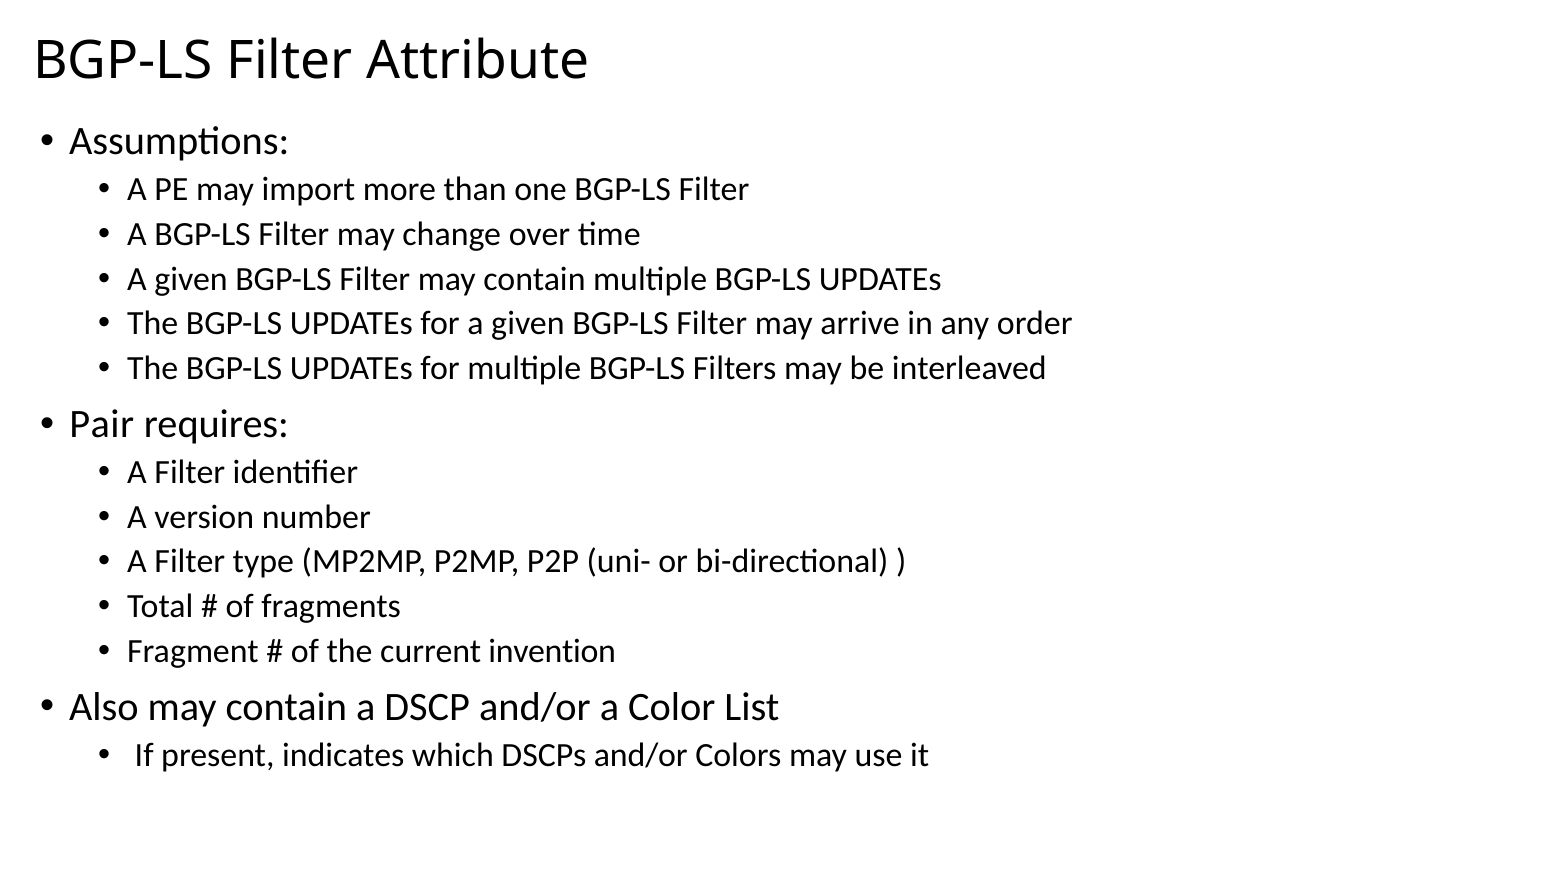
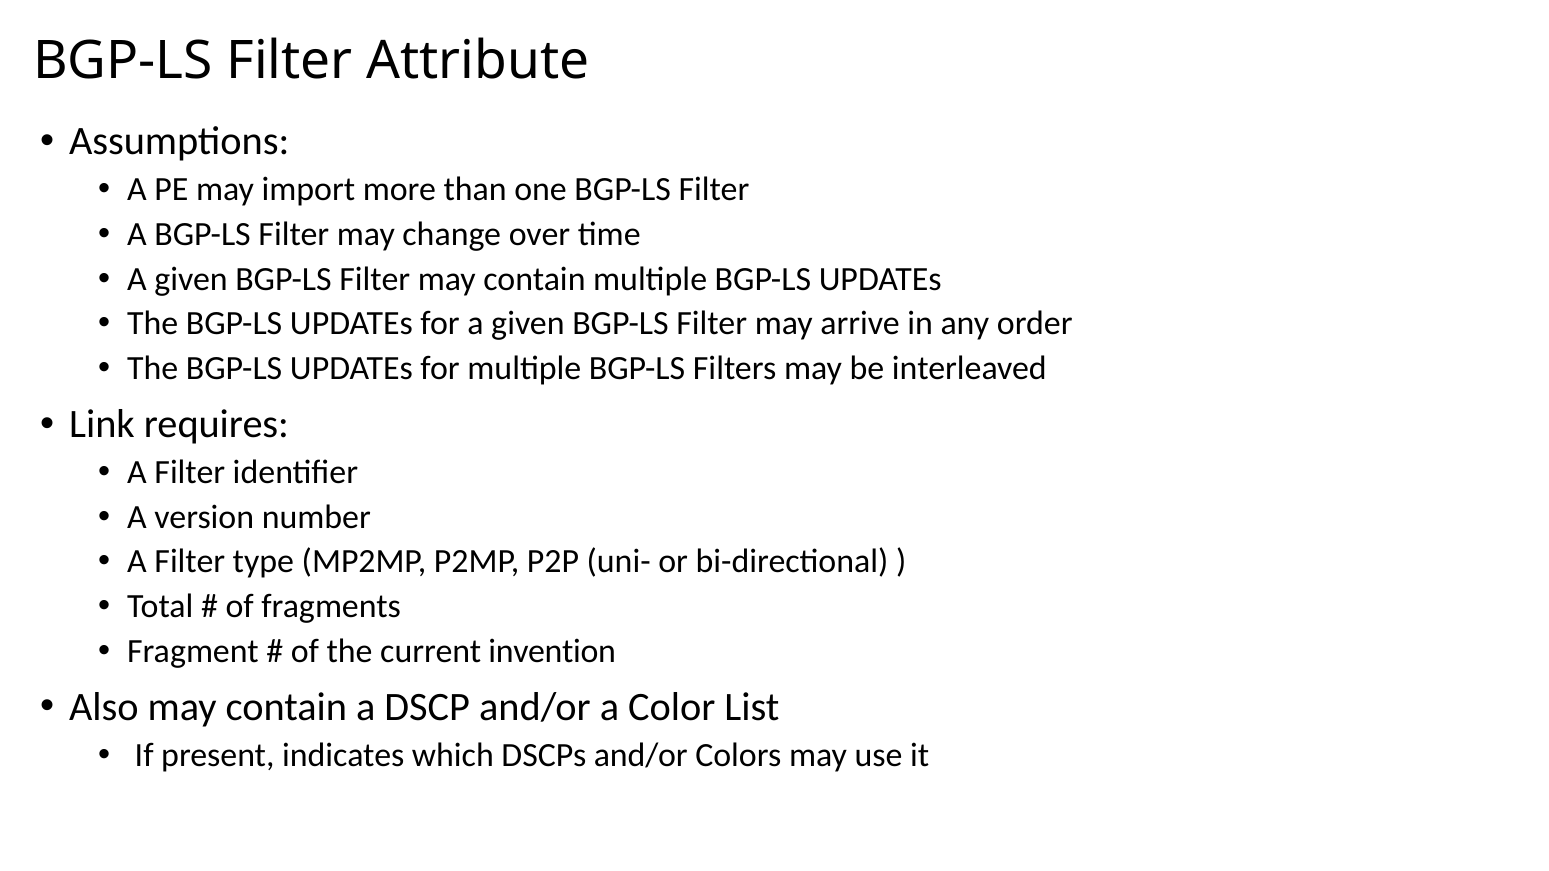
Pair: Pair -> Link
